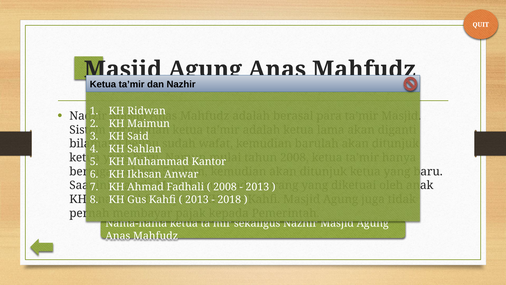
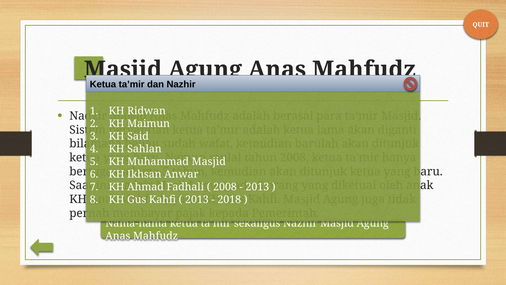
Kantor at (209, 161): Kantor -> Masjid
